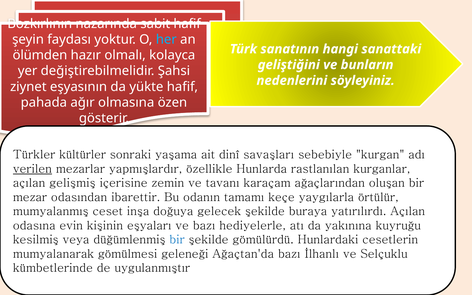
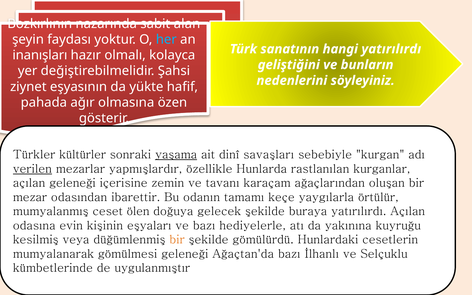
sabit hafif: hafif -> alan
hangi sanattaki: sanattaki -> yatırılırdı
ölümden: ölümden -> inanışları
yaşama underline: none -> present
açılan gelişmiş: gelişmiş -> geleneği
inşa: inşa -> ölen
bir at (177, 240) colour: blue -> orange
